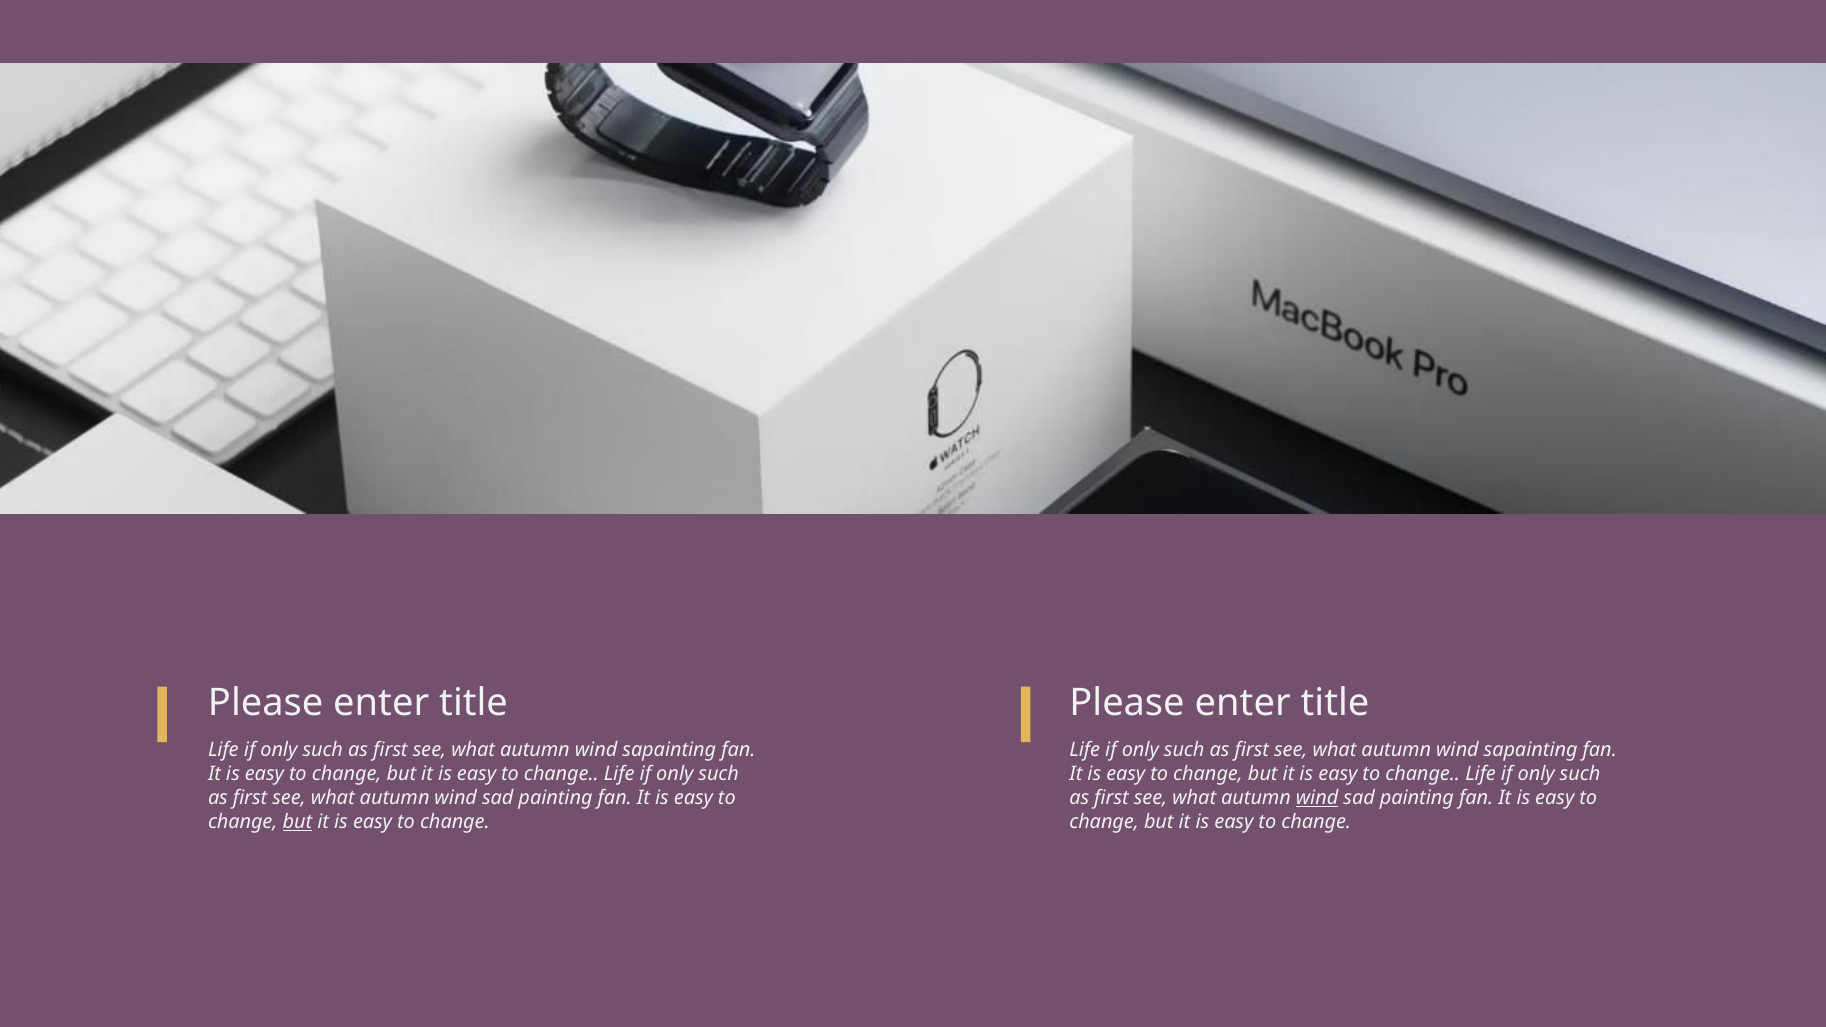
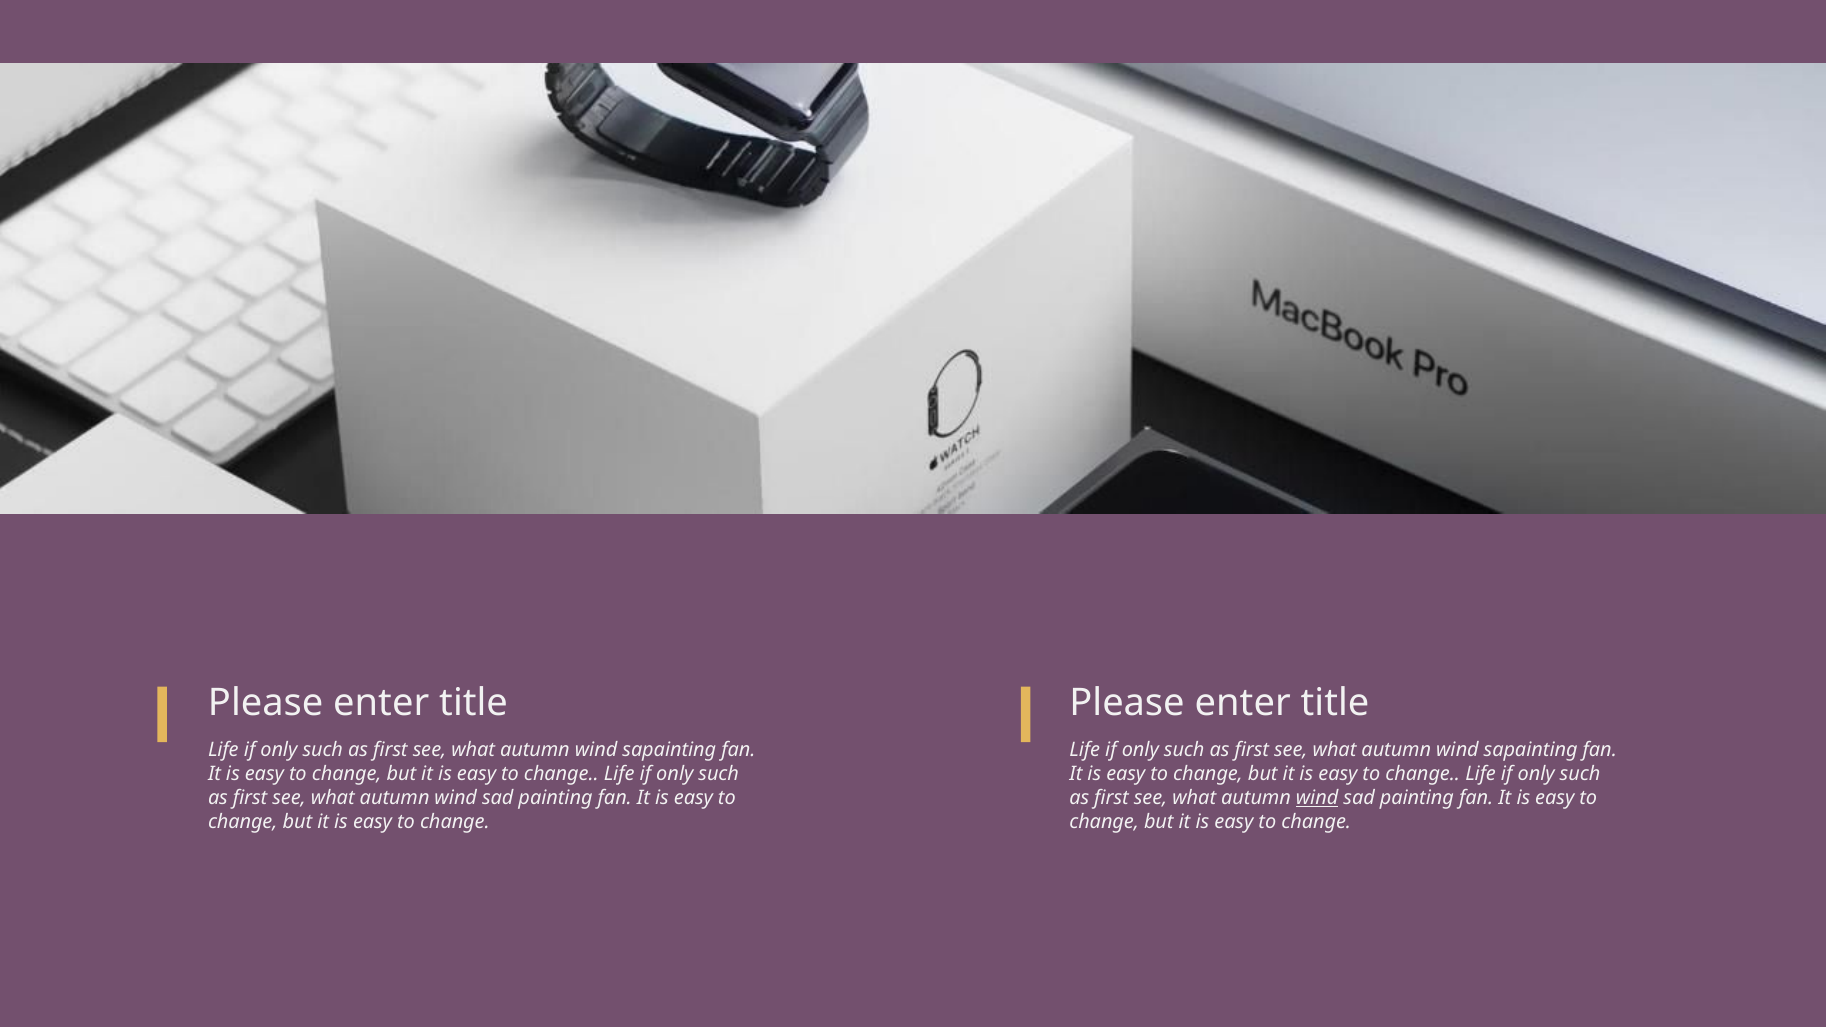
but at (297, 822) underline: present -> none
